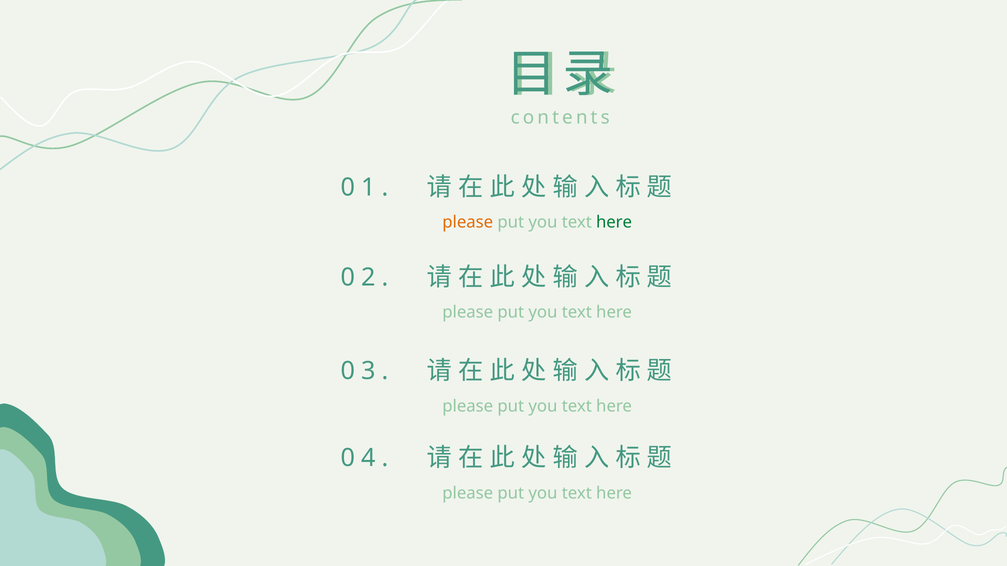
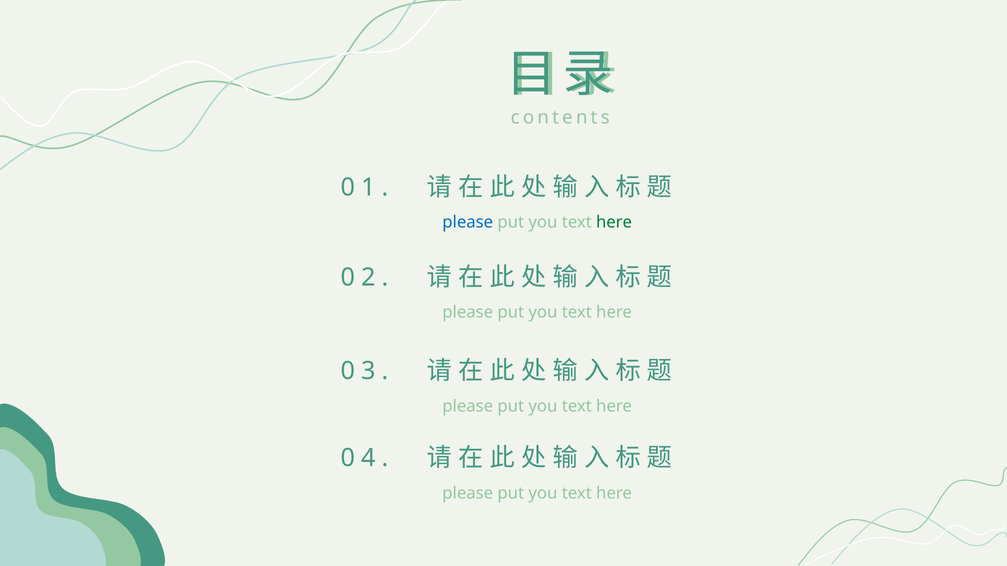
please at (468, 222) colour: orange -> blue
